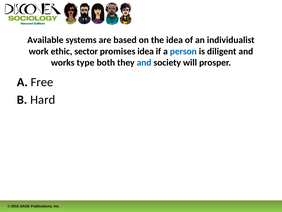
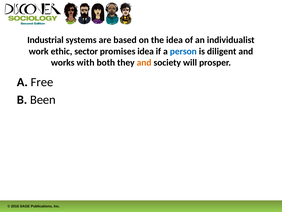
Available: Available -> Industrial
type: type -> with
and at (144, 62) colour: blue -> orange
Hard: Hard -> Been
